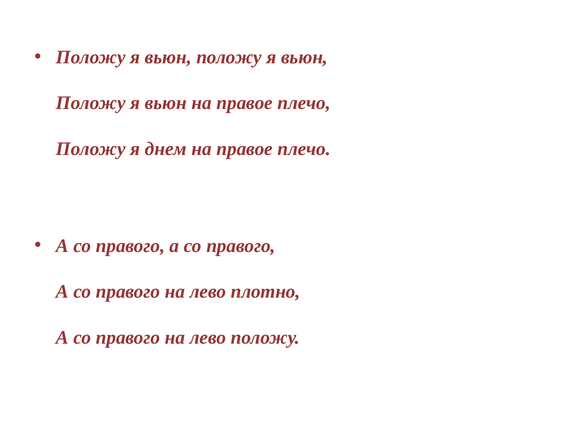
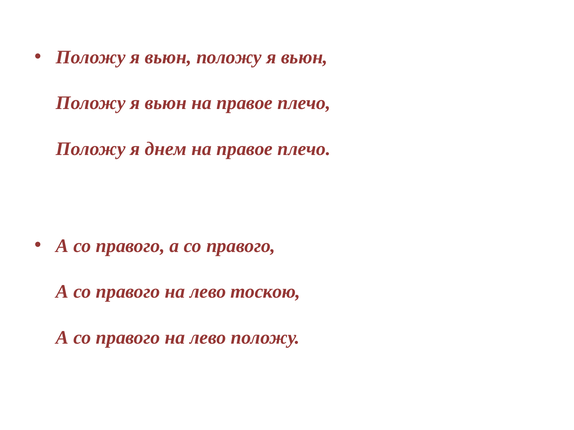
плотно: плотно -> тоскою
